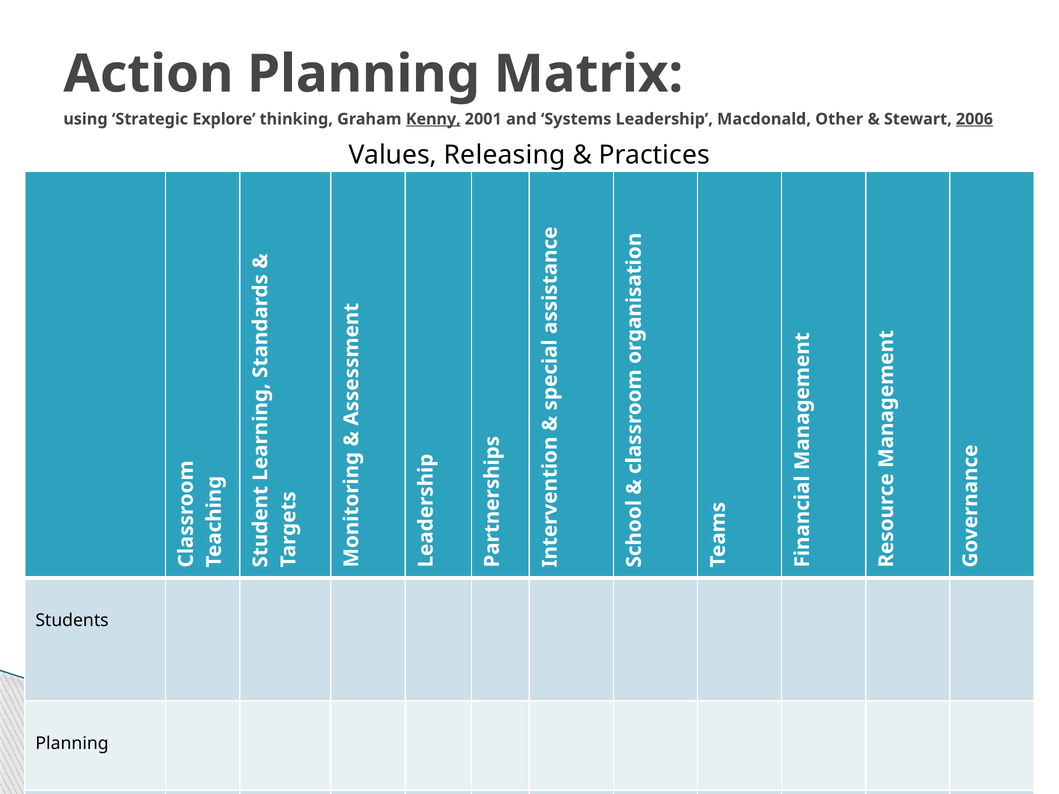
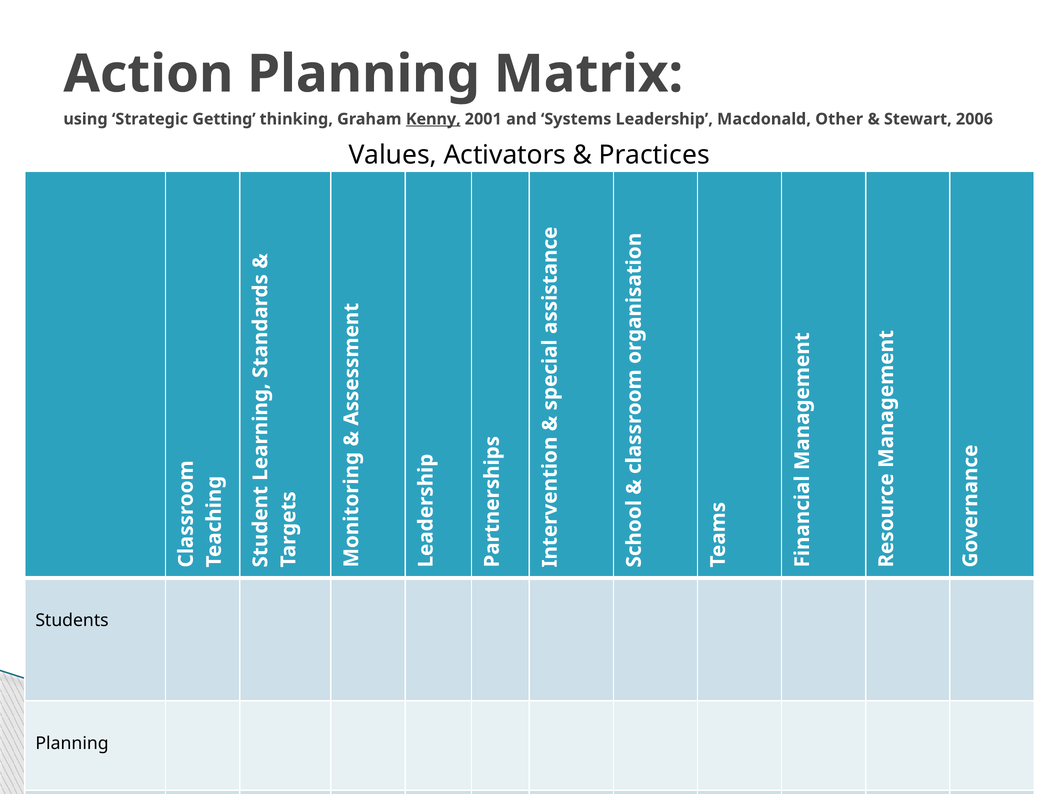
Explore: Explore -> Getting
2006 underline: present -> none
Releasing: Releasing -> Activators
